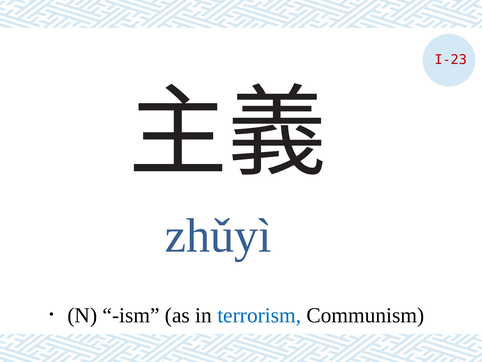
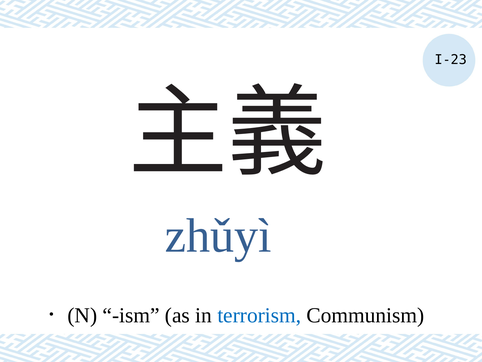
I-23 colour: red -> black
